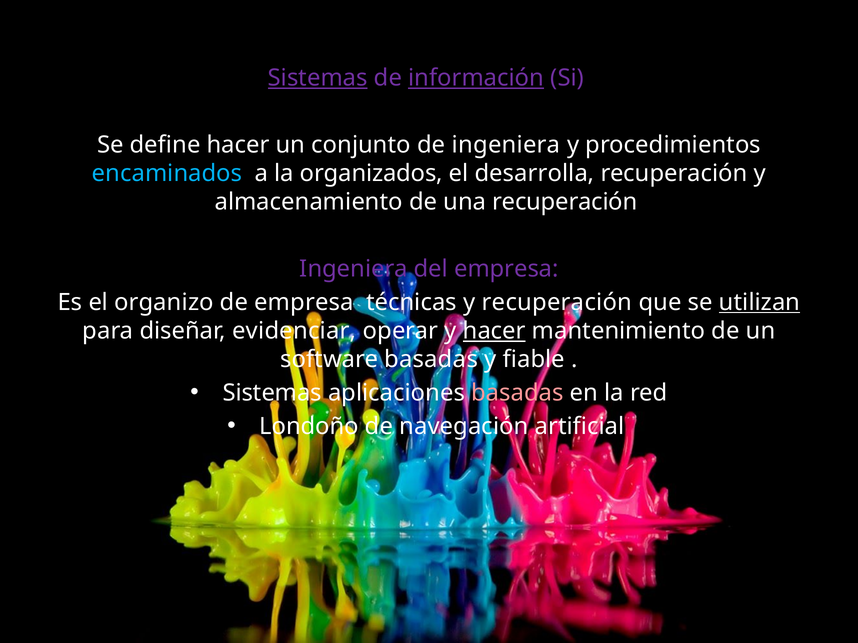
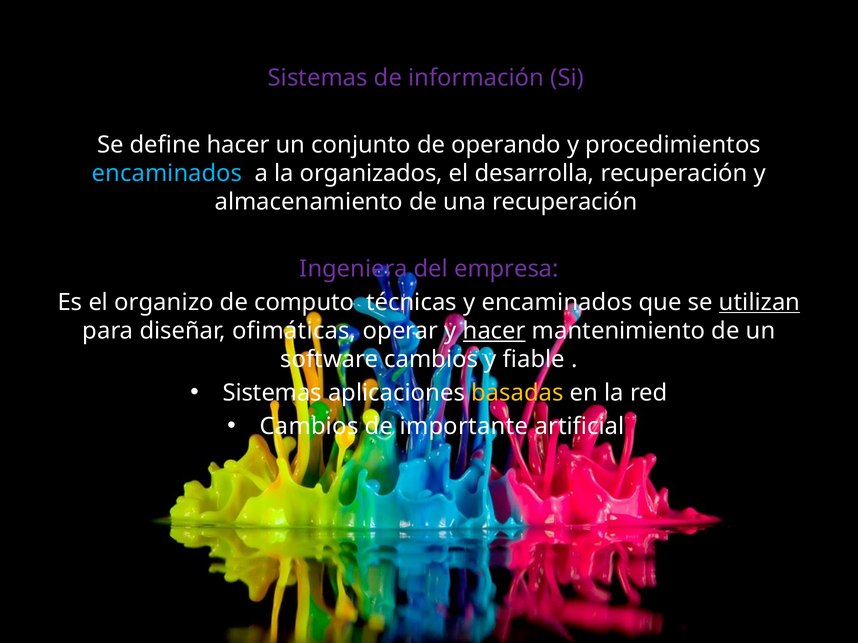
Sistemas at (318, 78) underline: present -> none
información underline: present -> none
de ingeniera: ingeniera -> operando
de empresa: empresa -> computo
y recuperación: recuperación -> encaminados
evidenciar: evidenciar -> ofimáticas
software basadas: basadas -> cambios
basadas at (517, 393) colour: pink -> yellow
Londoño at (309, 427): Londoño -> Cambios
navegación: navegación -> importante
